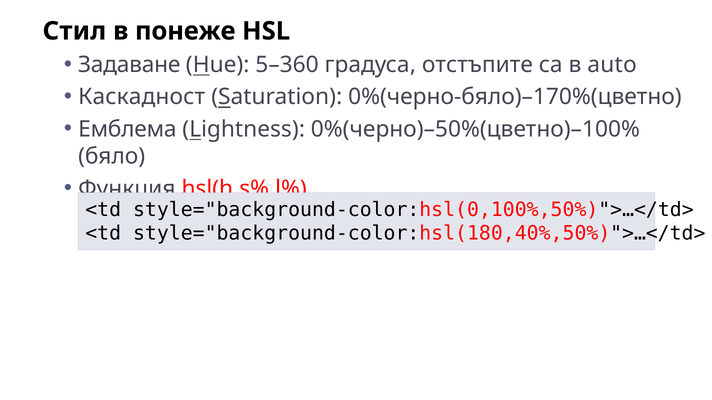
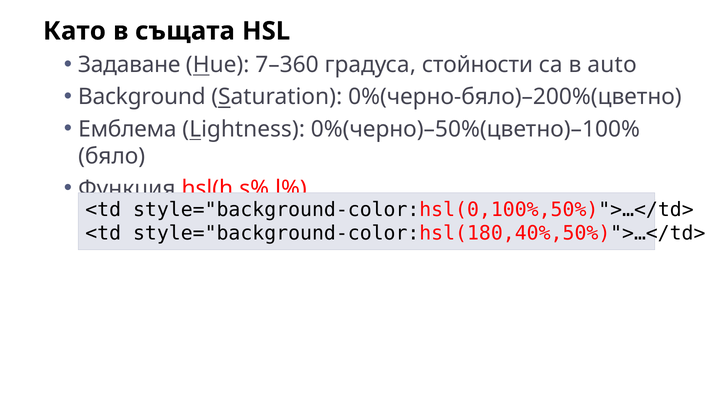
Стил: Стил -> Като
понеже: понеже -> същата
5–360: 5–360 -> 7–360
отстъпите: отстъпите -> стойности
Каскадност: Каскадност -> Background
0%(черно-бяло)–170%(цветно: 0%(черно-бяло)–170%(цветно -> 0%(черно-бяло)–200%(цветно
